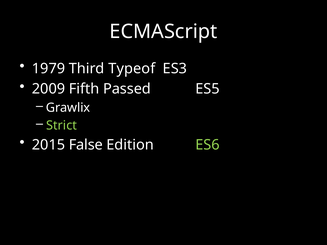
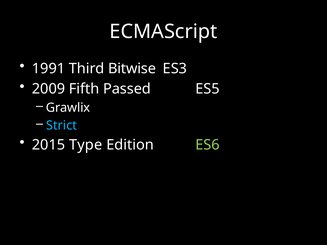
1979: 1979 -> 1991
Typeof: Typeof -> Bitwise
Strict colour: light green -> light blue
False: False -> Type
